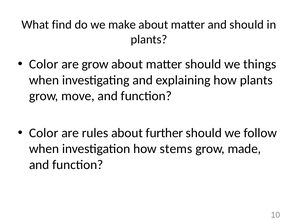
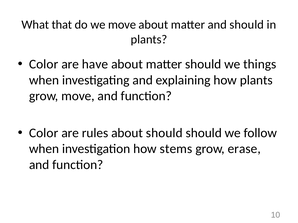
find: find -> that
we make: make -> move
are grow: grow -> have
about further: further -> should
made: made -> erase
